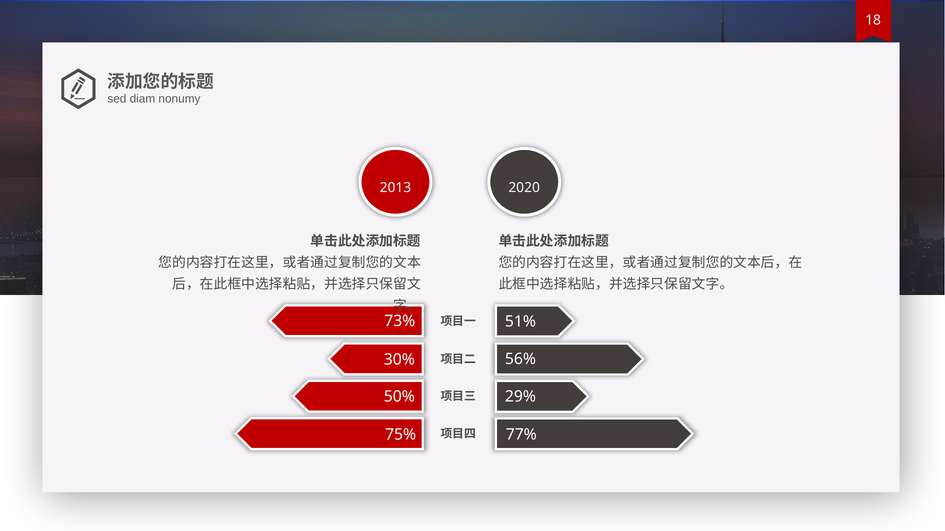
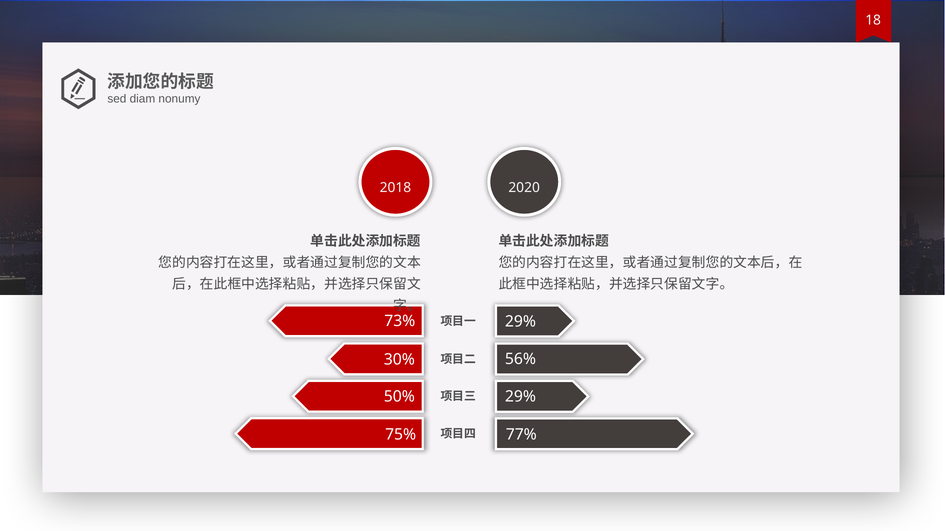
2013: 2013 -> 2018
51% at (520, 322): 51% -> 29%
